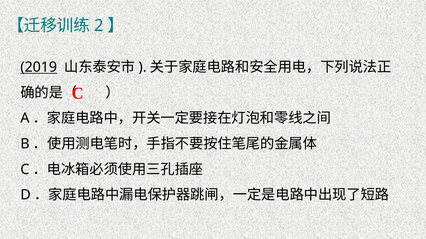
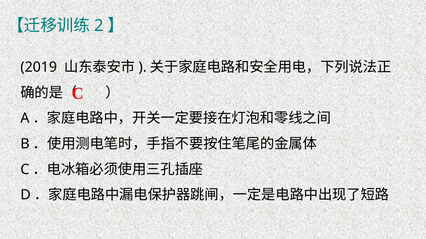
2019 underline: present -> none
